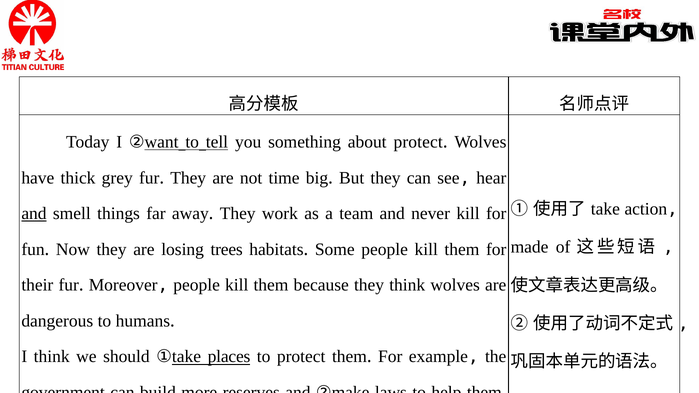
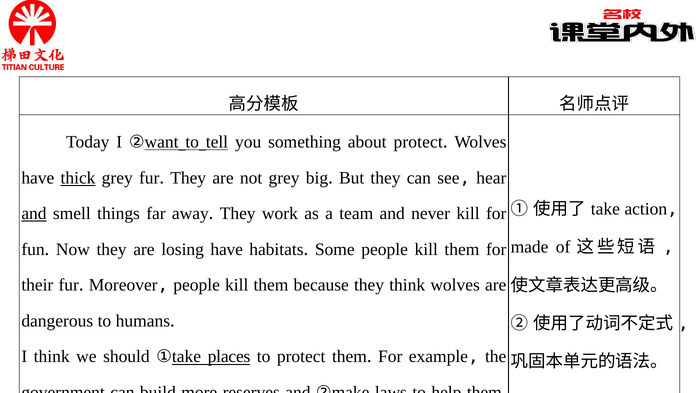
thick underline: none -> present
not time: time -> grey
losing trees: trees -> have
